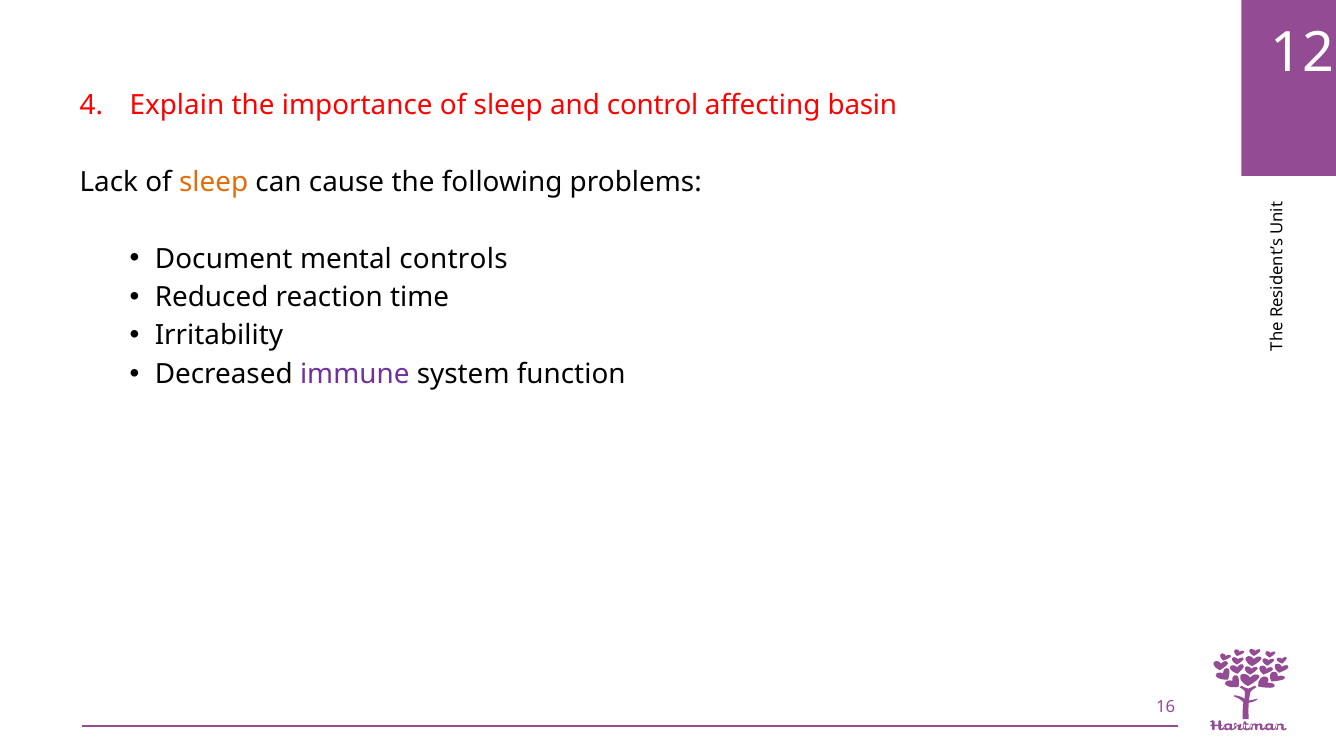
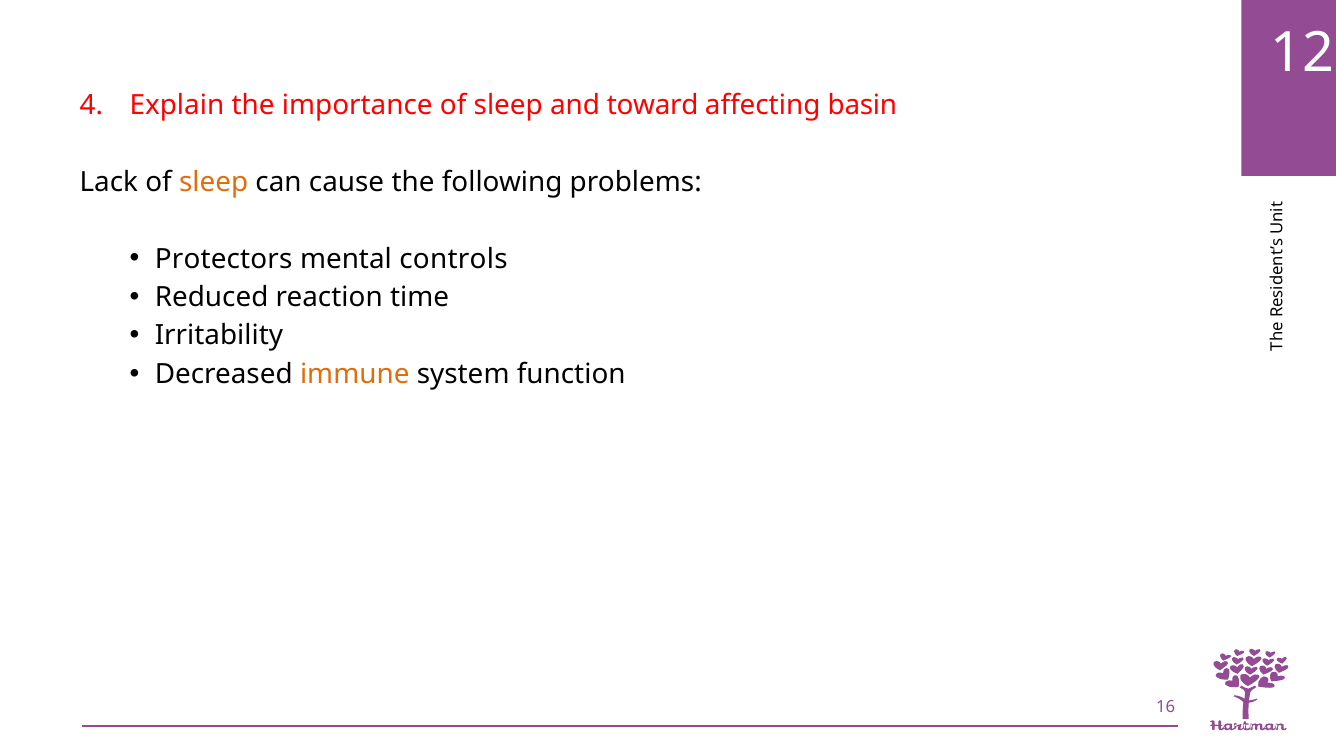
control: control -> toward
Document: Document -> Protectors
immune colour: purple -> orange
